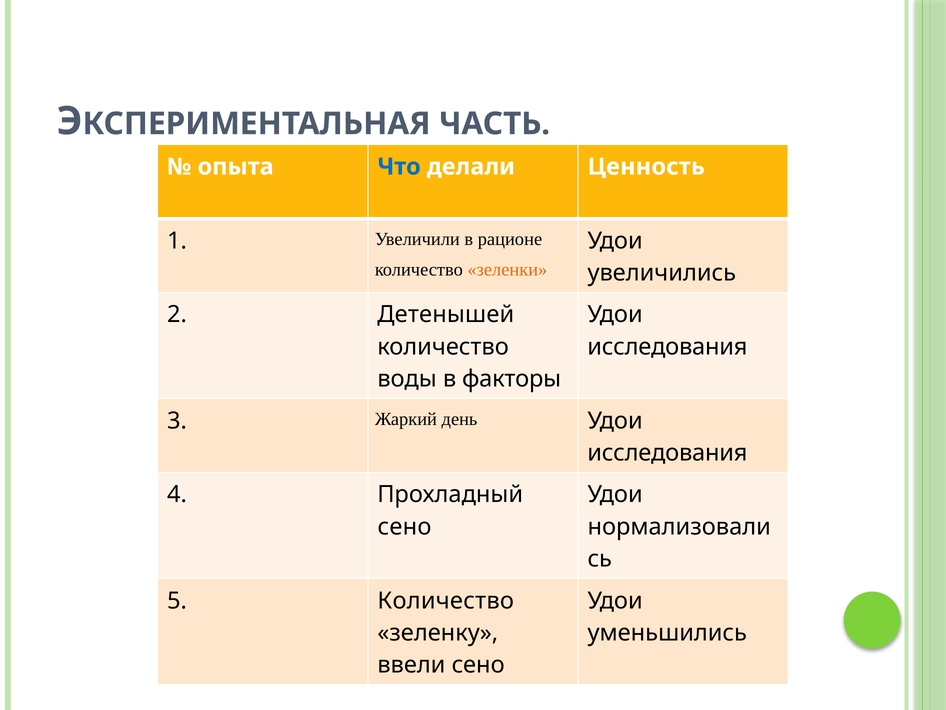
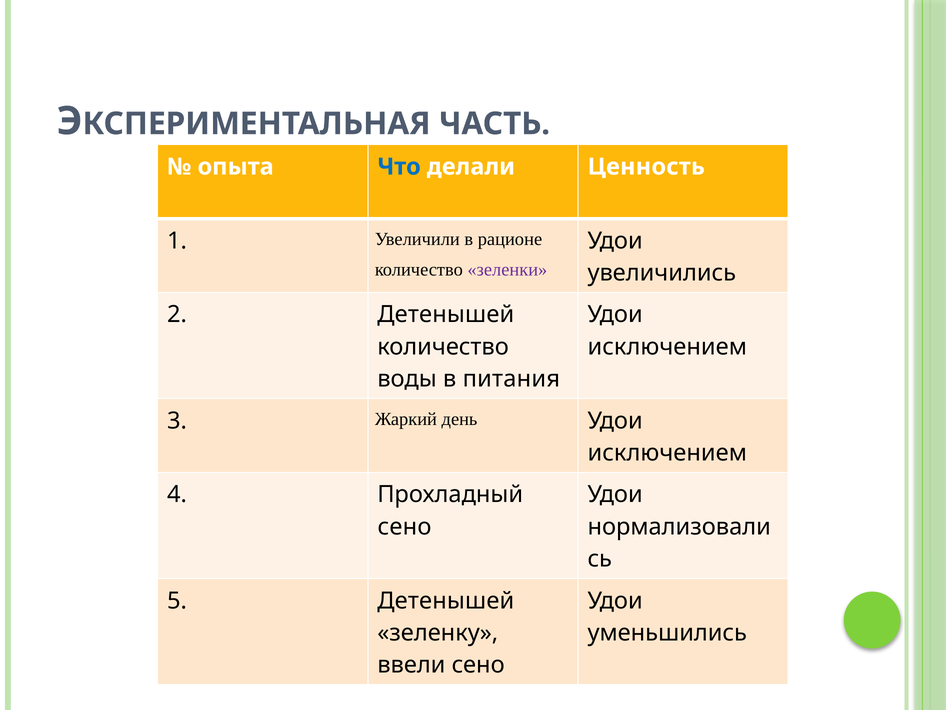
зеленки colour: orange -> purple
исследования at (667, 347): исследования -> исключением
факторы: факторы -> питания
исследования at (667, 453): исследования -> исключением
5 Количество: Количество -> Детенышей
